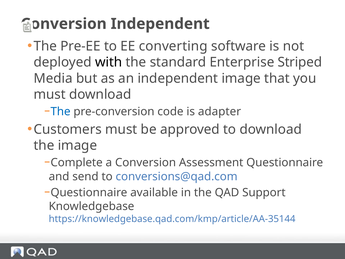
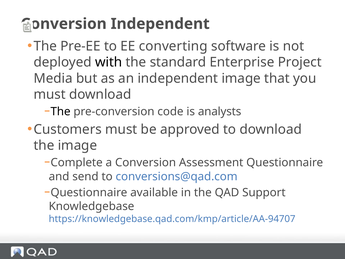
Striped: Striped -> Project
The at (61, 112) colour: blue -> black
adapter: adapter -> analysts
https://knowledgebase.qad.com/kmp/article/AA-35144: https://knowledgebase.qad.com/kmp/article/AA-35144 -> https://knowledgebase.qad.com/kmp/article/AA-94707
